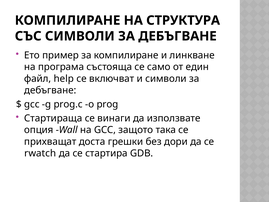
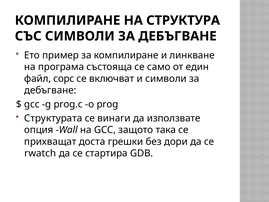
help: help -> сорс
Стартираща: Стартираща -> Структурата
